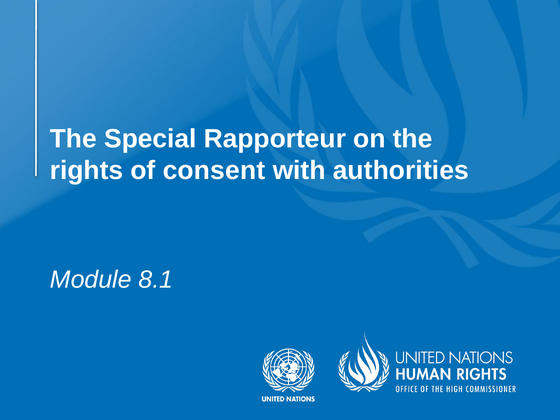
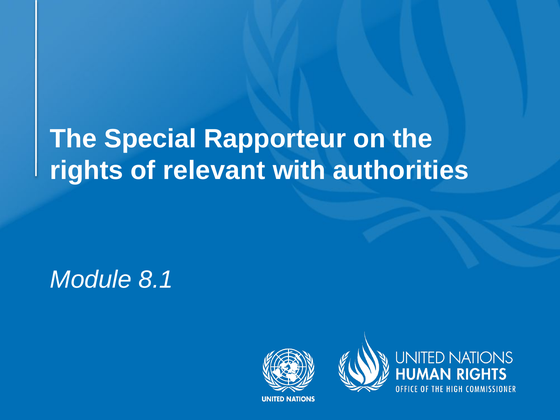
consent: consent -> relevant
